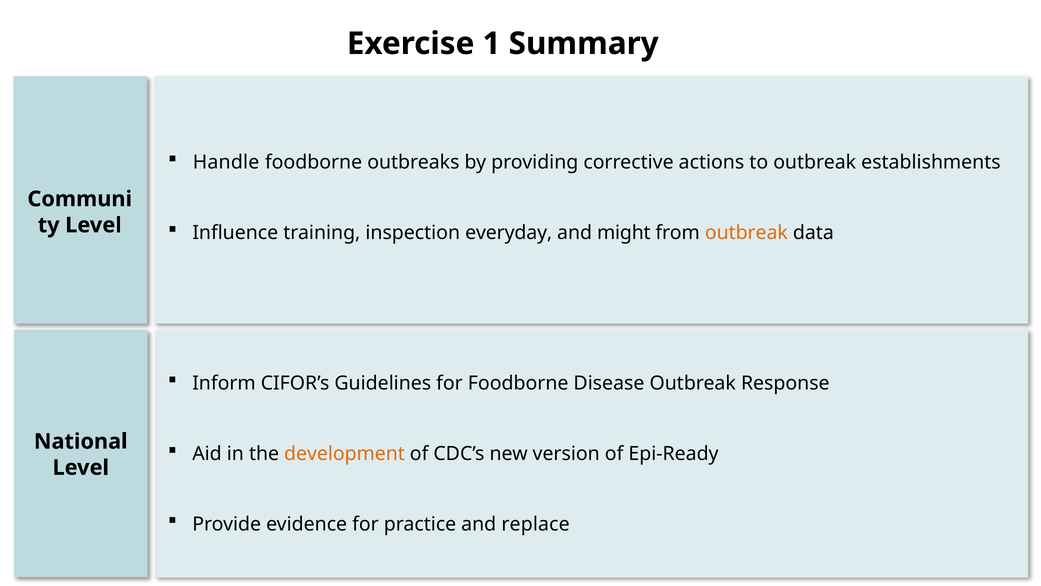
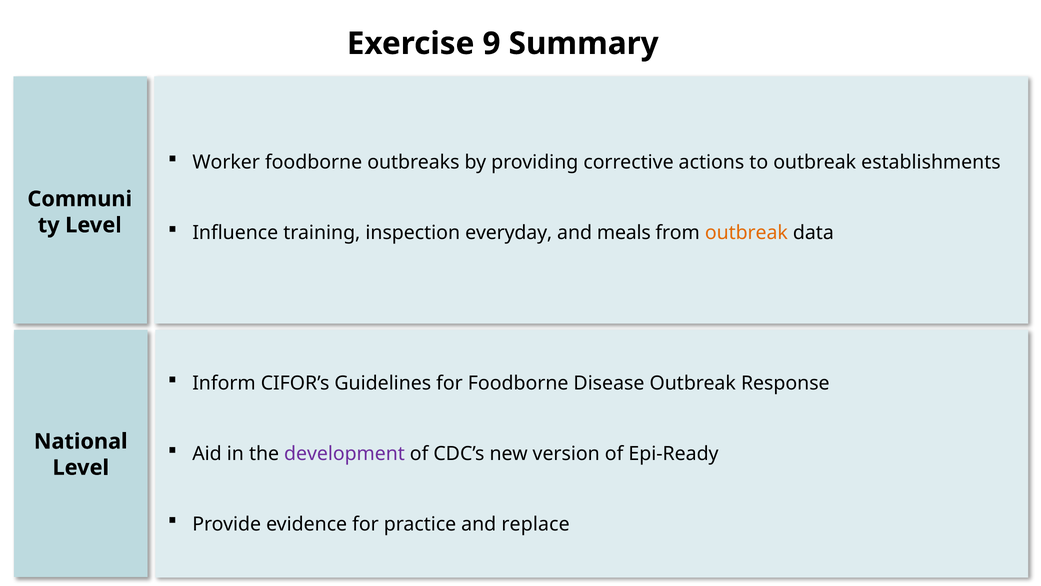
1: 1 -> 9
Handle: Handle -> Worker
might: might -> meals
development colour: orange -> purple
